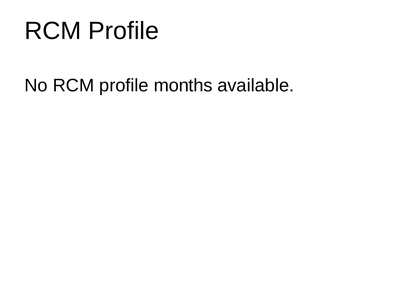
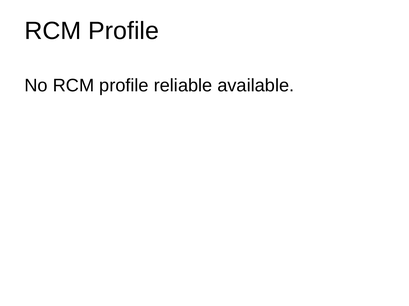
months: months -> reliable
